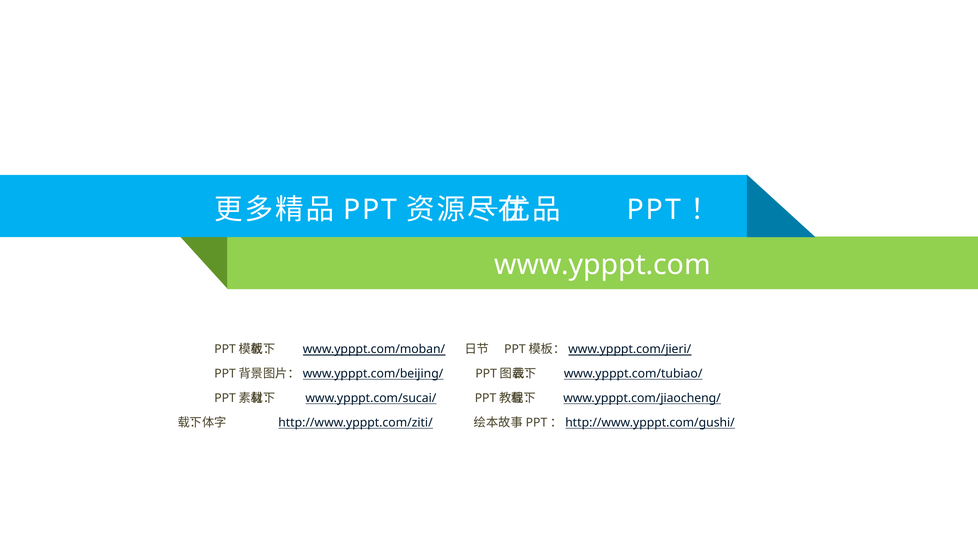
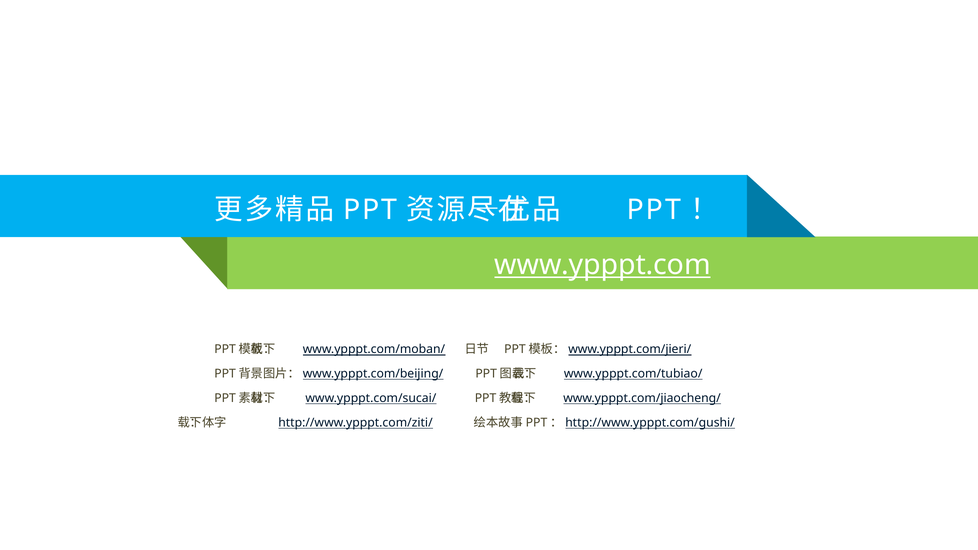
www.ypppt.com underline: none -> present
